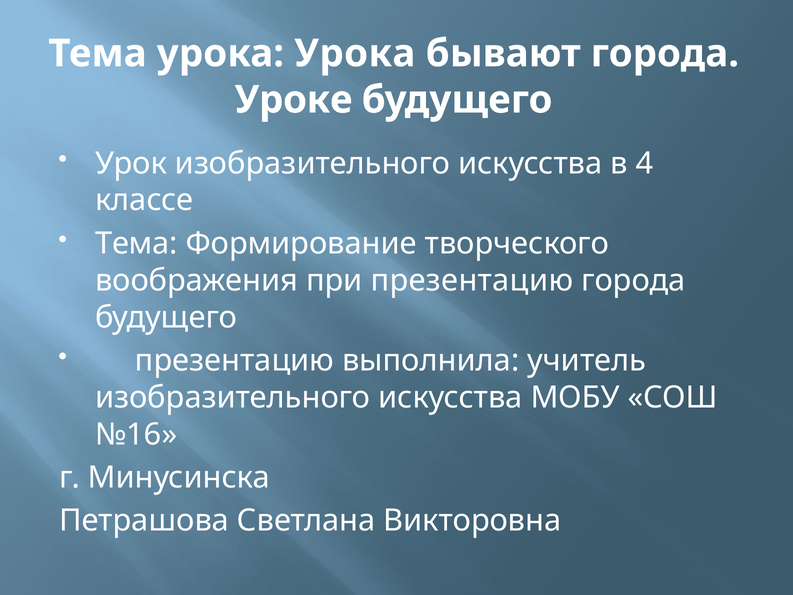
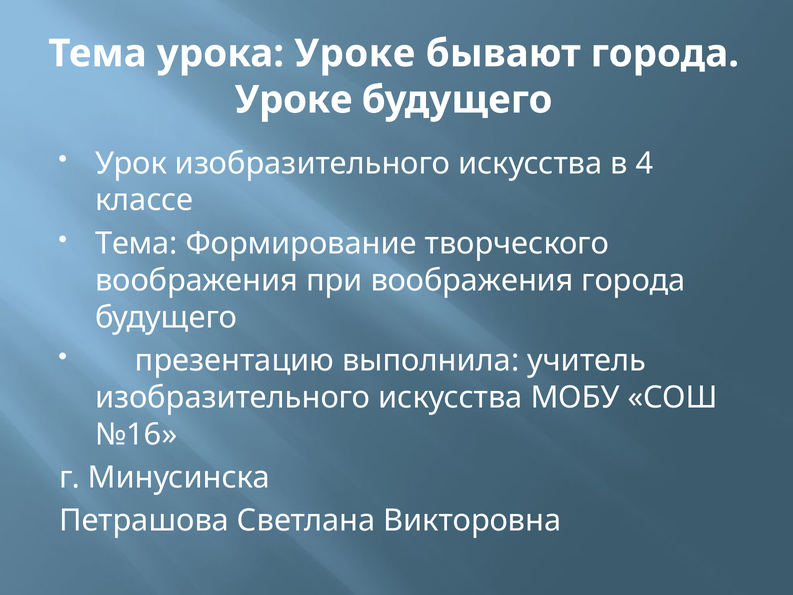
урока Урока: Урока -> Уроке
при презентацию: презентацию -> воображения
